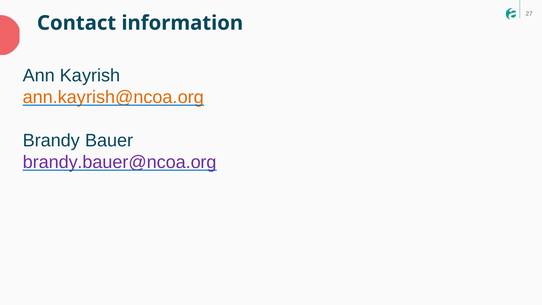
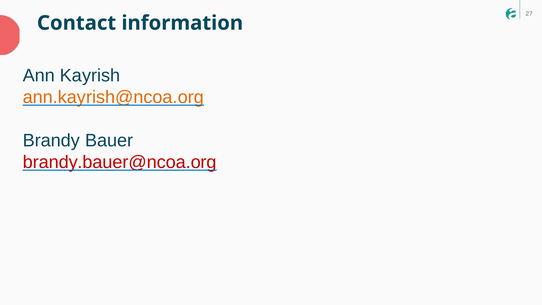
brandy.bauer@ncoa.org colour: purple -> red
